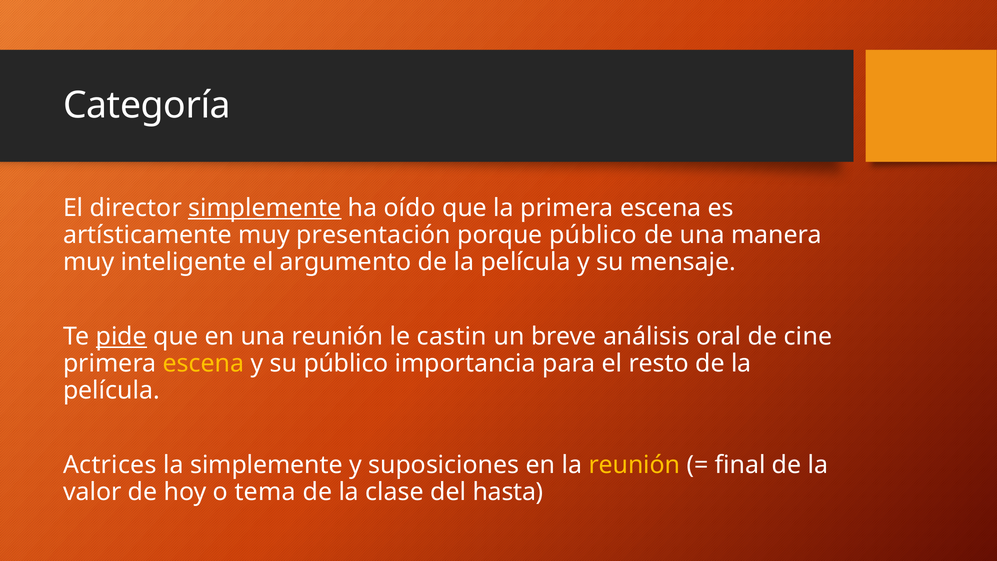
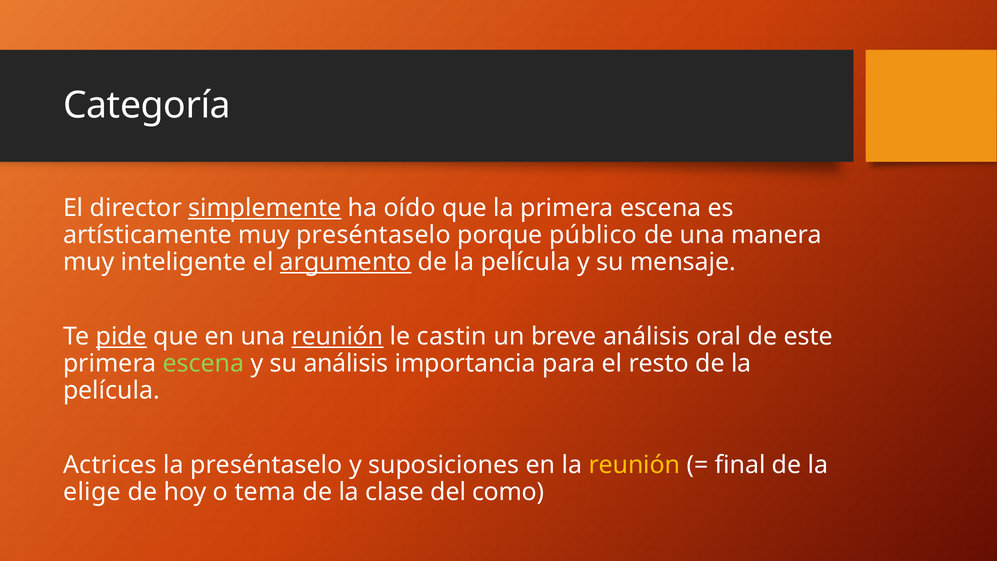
muy presentación: presentación -> preséntaselo
argumento underline: none -> present
reunión at (338, 337) underline: none -> present
cine: cine -> este
escena at (203, 363) colour: yellow -> light green
su público: público -> análisis
la simplemente: simplemente -> preséntaselo
valor: valor -> elige
hasta: hasta -> como
